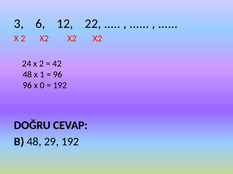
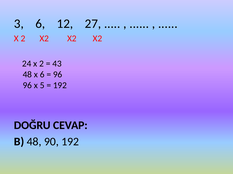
22: 22 -> 27
42: 42 -> 43
x 1: 1 -> 6
0: 0 -> 5
29: 29 -> 90
